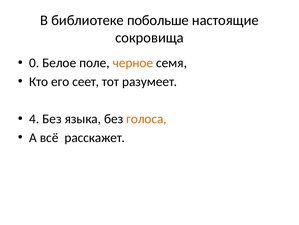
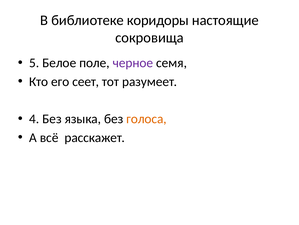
побольше: побольше -> коридоры
0: 0 -> 5
черное colour: orange -> purple
